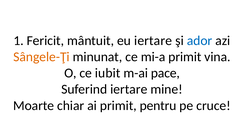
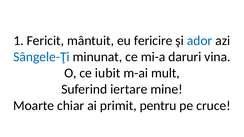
eu iertare: iertare -> fericire
Sângele-Ţi colour: orange -> blue
mi-a primit: primit -> daruri
pace: pace -> mult
